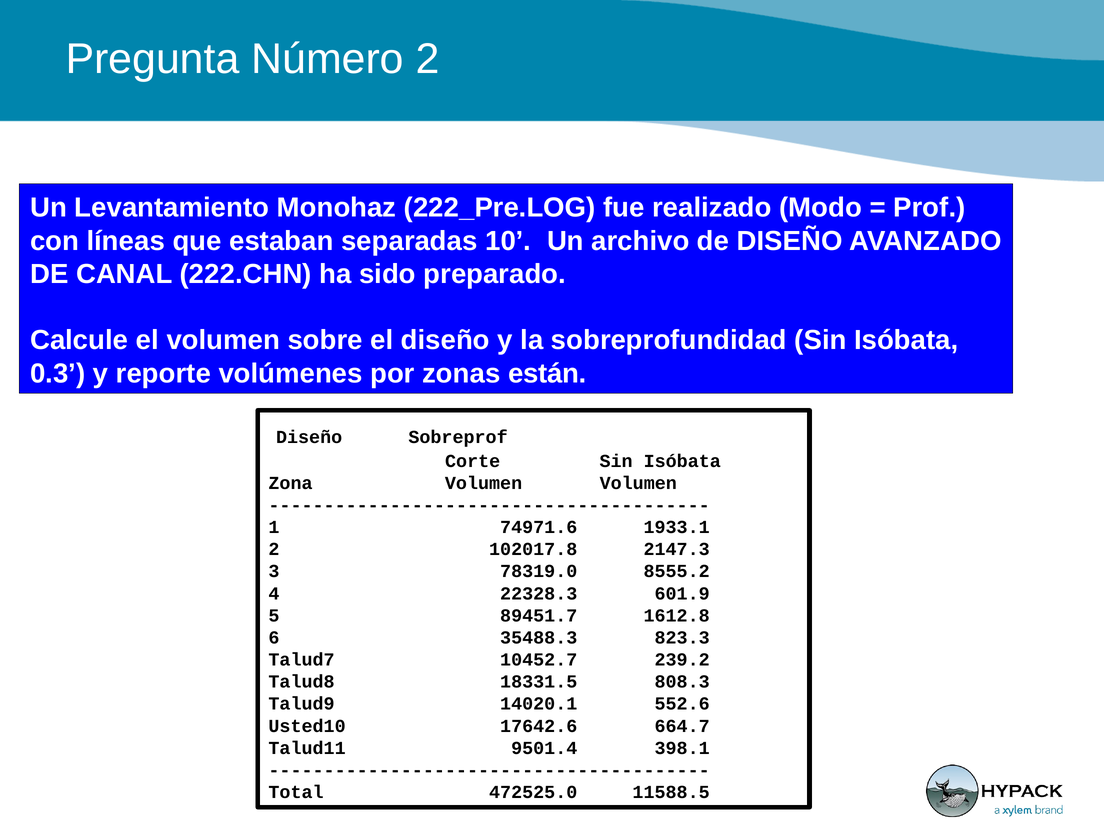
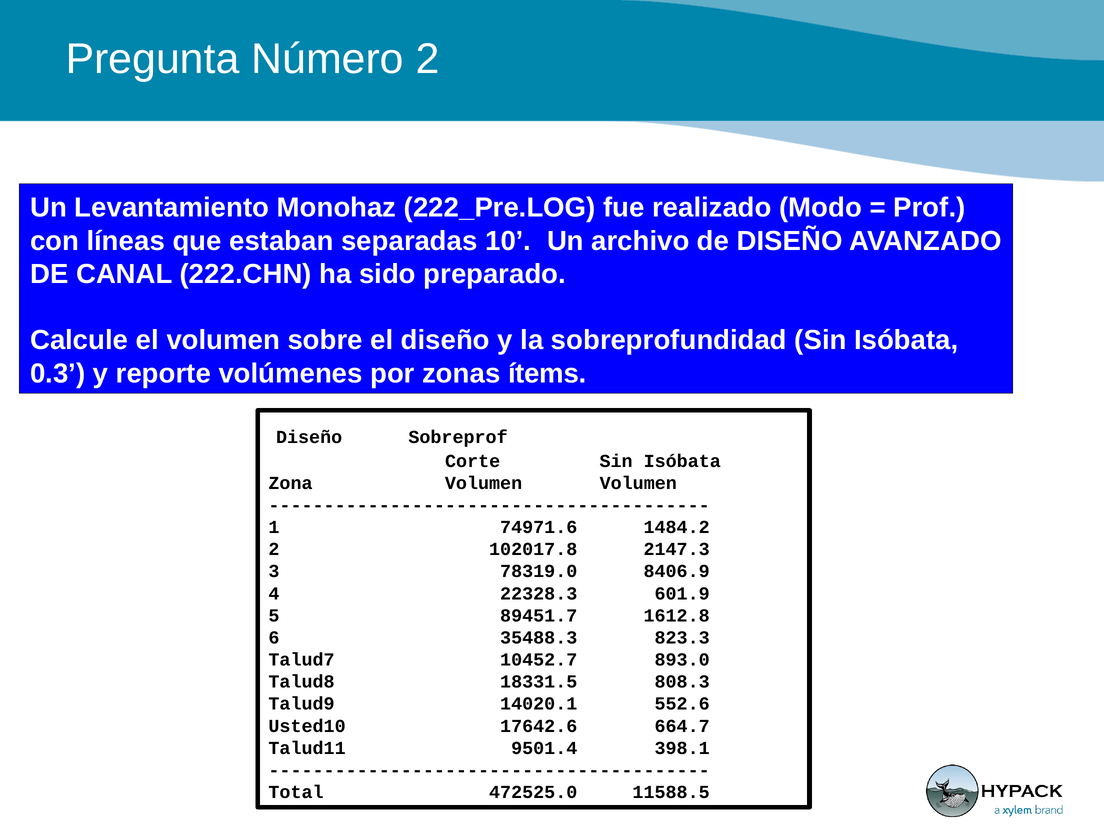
están: están -> ítems
1933.1: 1933.1 -> 1484.2
8555.2: 8555.2 -> 8406.9
239.2: 239.2 -> 893.0
